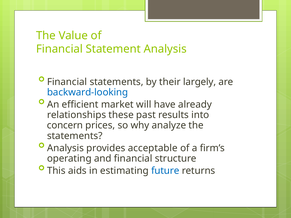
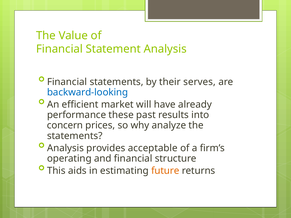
largely: largely -> serves
relationships: relationships -> performance
future colour: blue -> orange
